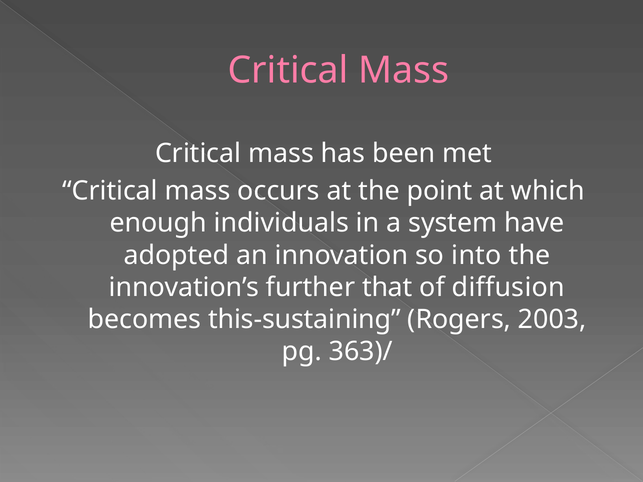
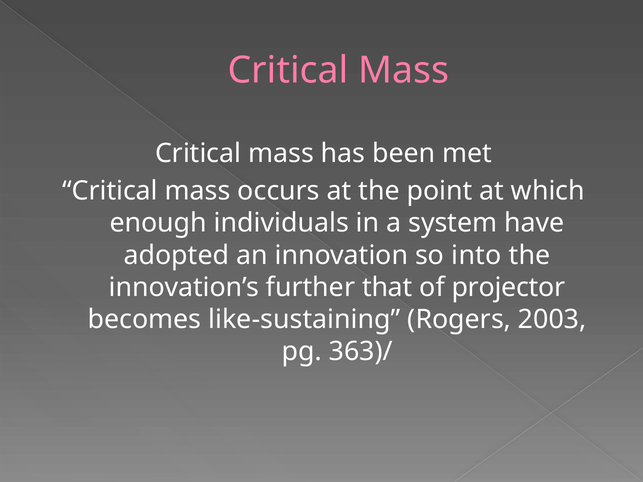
diffusion: diffusion -> projector
this-sustaining: this-sustaining -> like-sustaining
